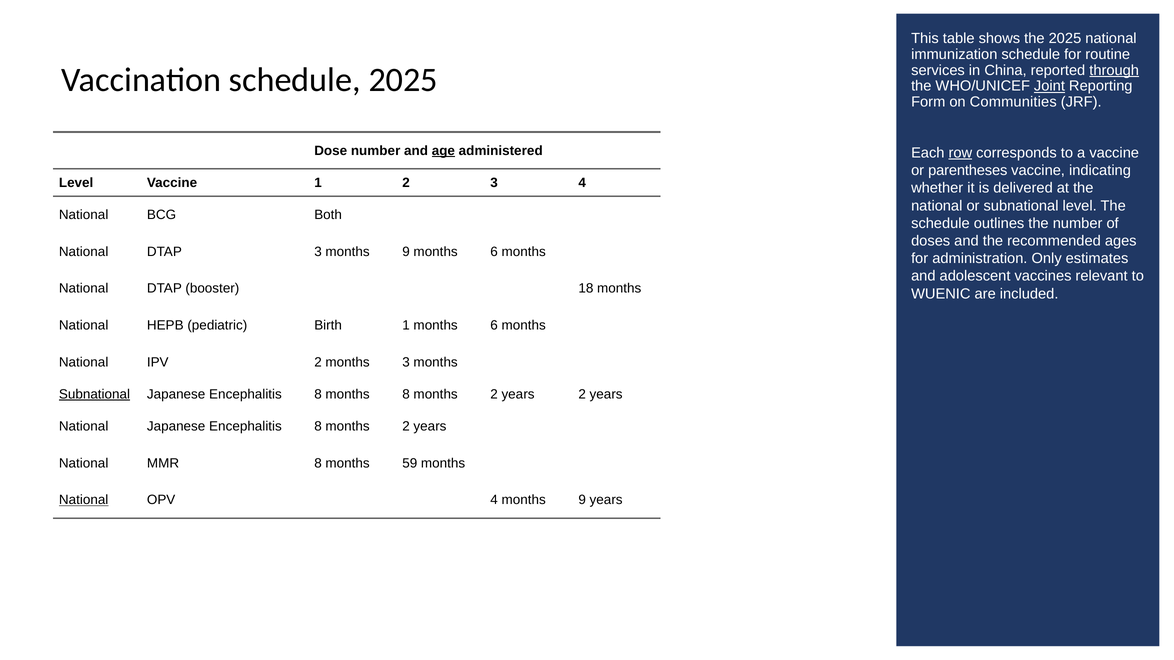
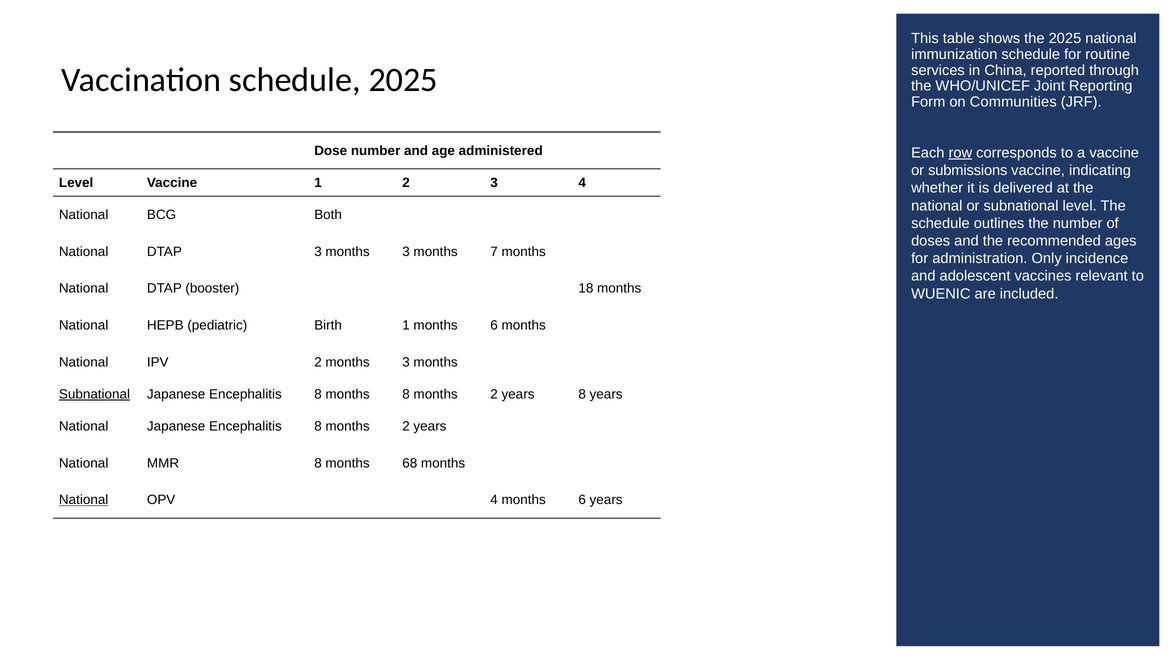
through underline: present -> none
Joint underline: present -> none
age underline: present -> none
parentheses: parentheses -> submissions
3 months 9: 9 -> 3
6 at (494, 252): 6 -> 7
estimates: estimates -> incidence
years 2: 2 -> 8
59: 59 -> 68
4 months 9: 9 -> 6
